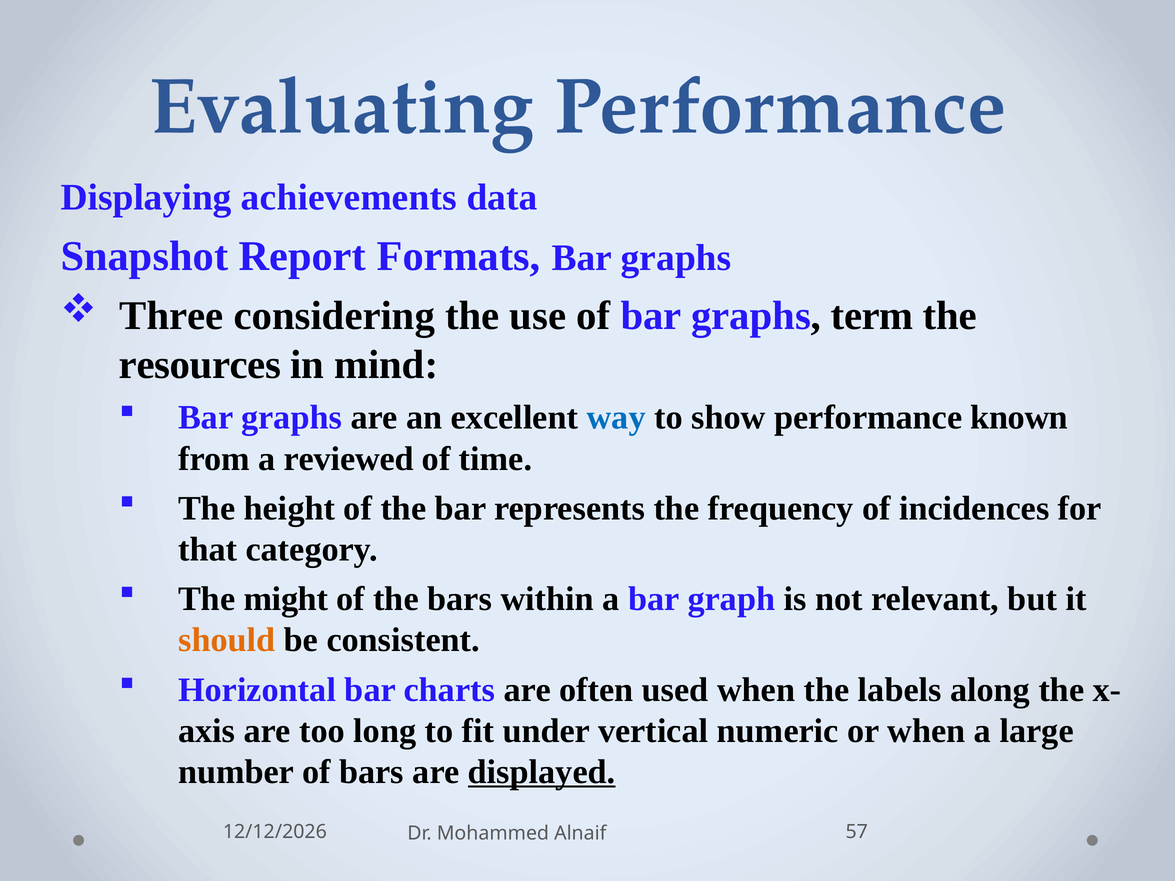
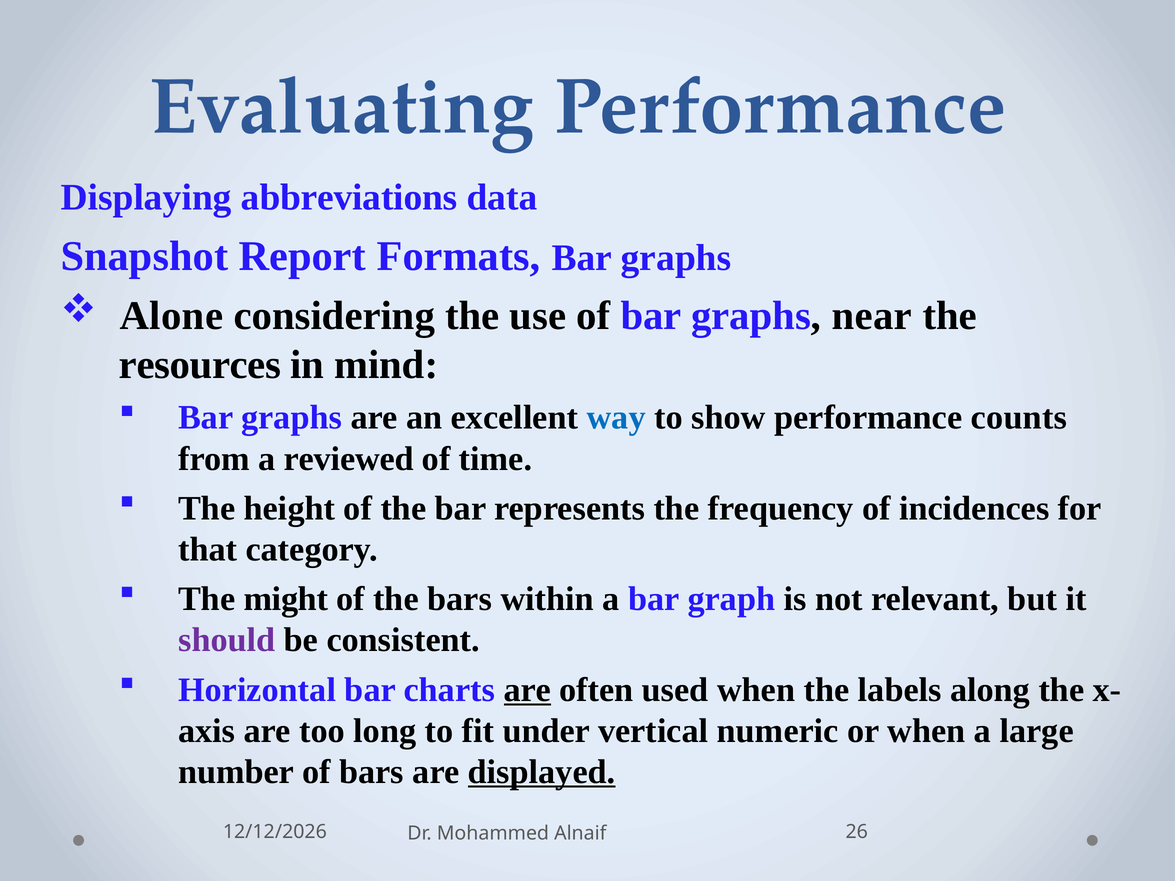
achievements: achievements -> abbreviations
Three: Three -> Alone
term: term -> near
known: known -> counts
should colour: orange -> purple
are at (527, 690) underline: none -> present
57: 57 -> 26
